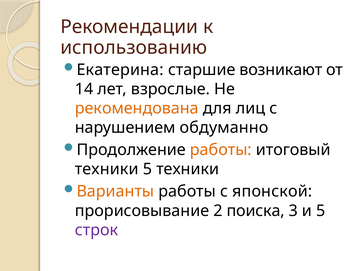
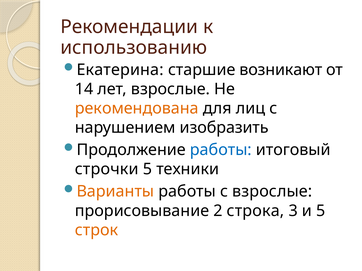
обдуманно: обдуманно -> изобразить
работы at (221, 150) colour: orange -> blue
техники at (107, 169): техники -> строчки
с японской: японской -> взрослые
поиска: поиска -> строка
строк colour: purple -> orange
